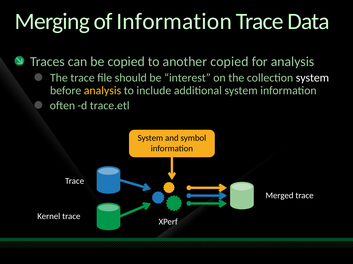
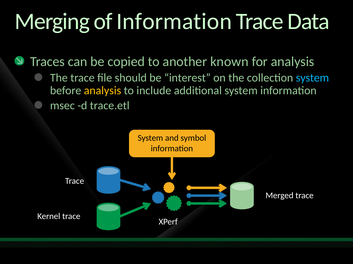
another copied: copied -> known
system at (312, 78) colour: white -> light blue
often: often -> msec
